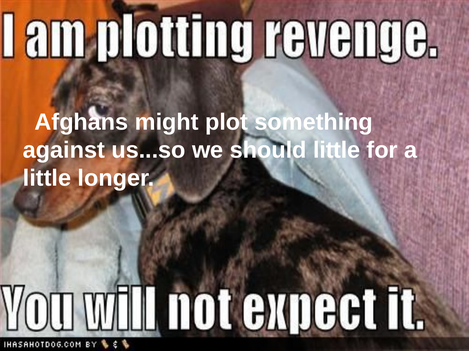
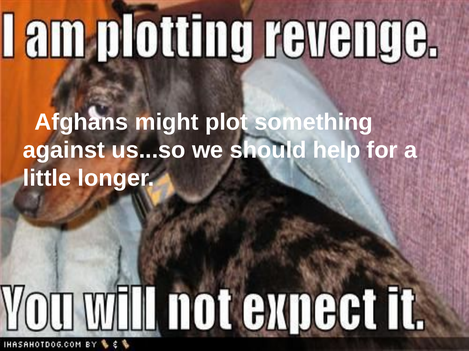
should little: little -> help
